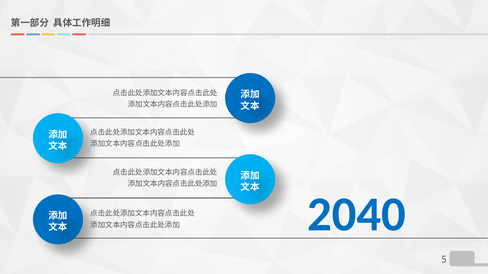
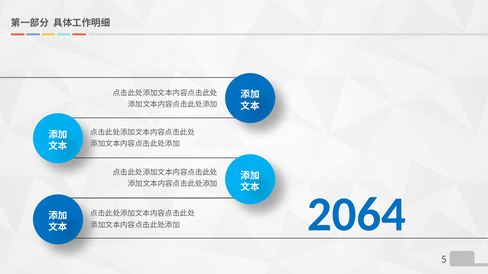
2040: 2040 -> 2064
